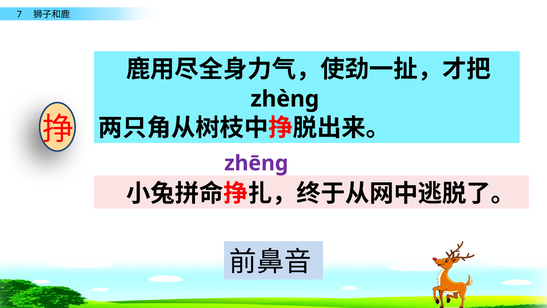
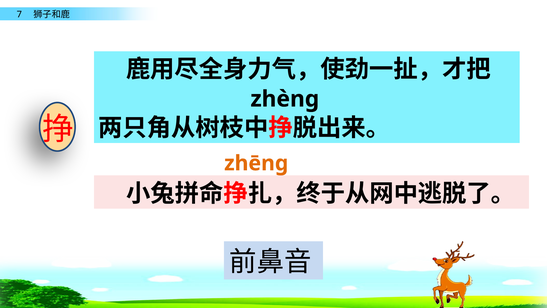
zhēng colour: purple -> orange
